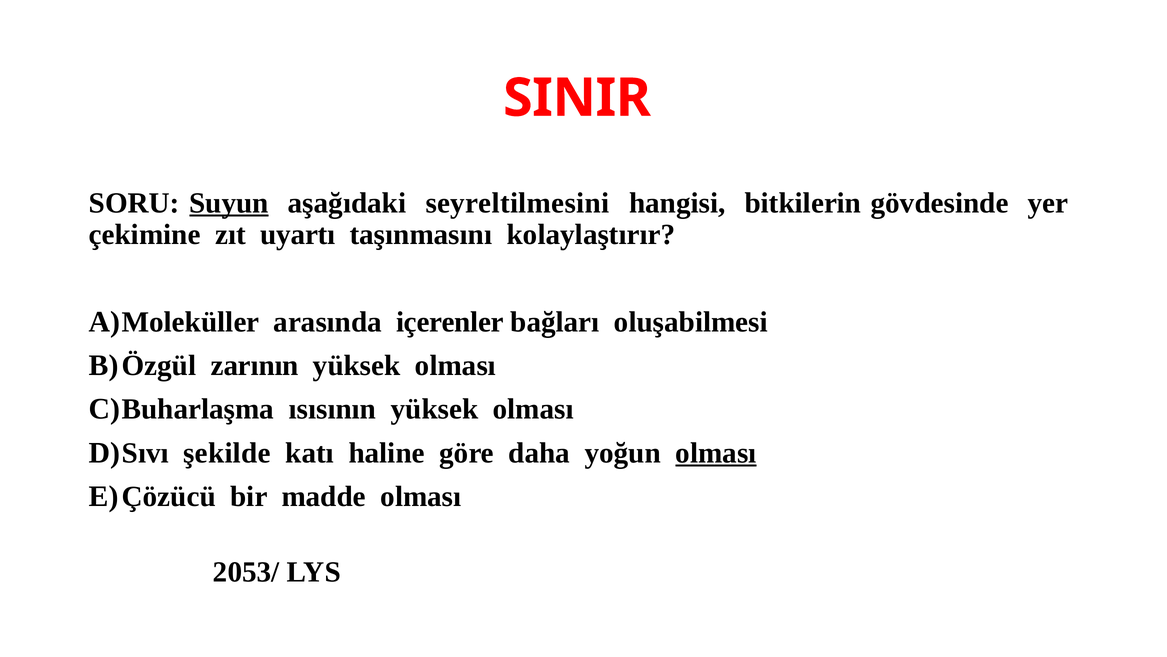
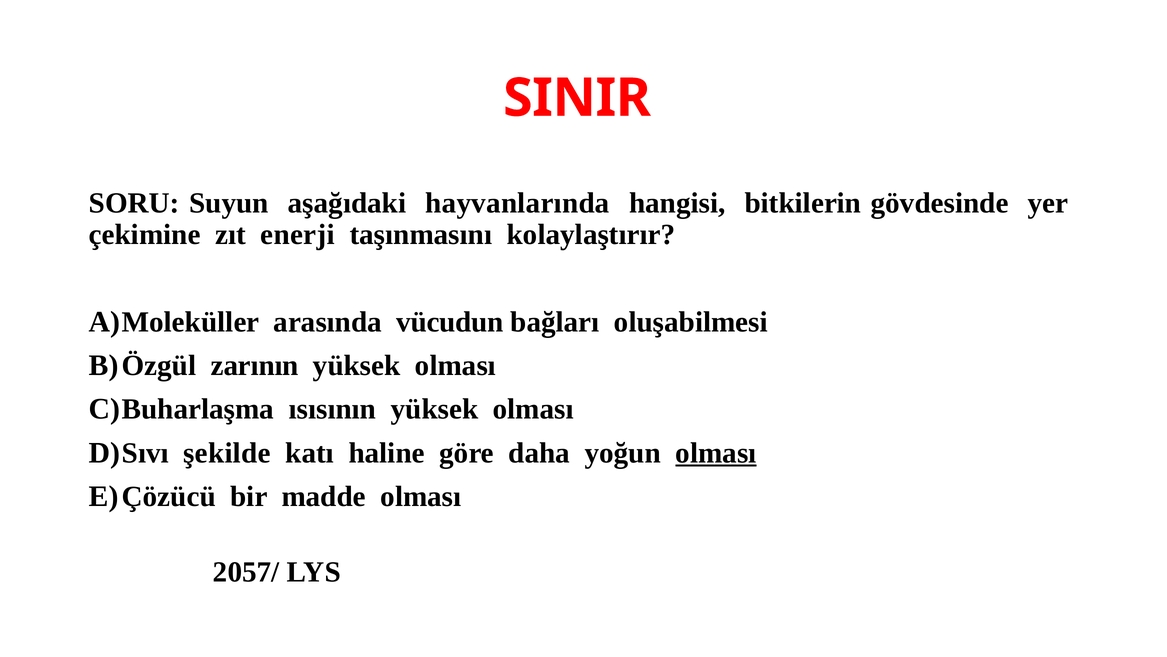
Suyun underline: present -> none
seyreltilmesini: seyreltilmesini -> hayvanlarında
uyartı: uyartı -> enerji
içerenler: içerenler -> vücudun
2053/: 2053/ -> 2057/
